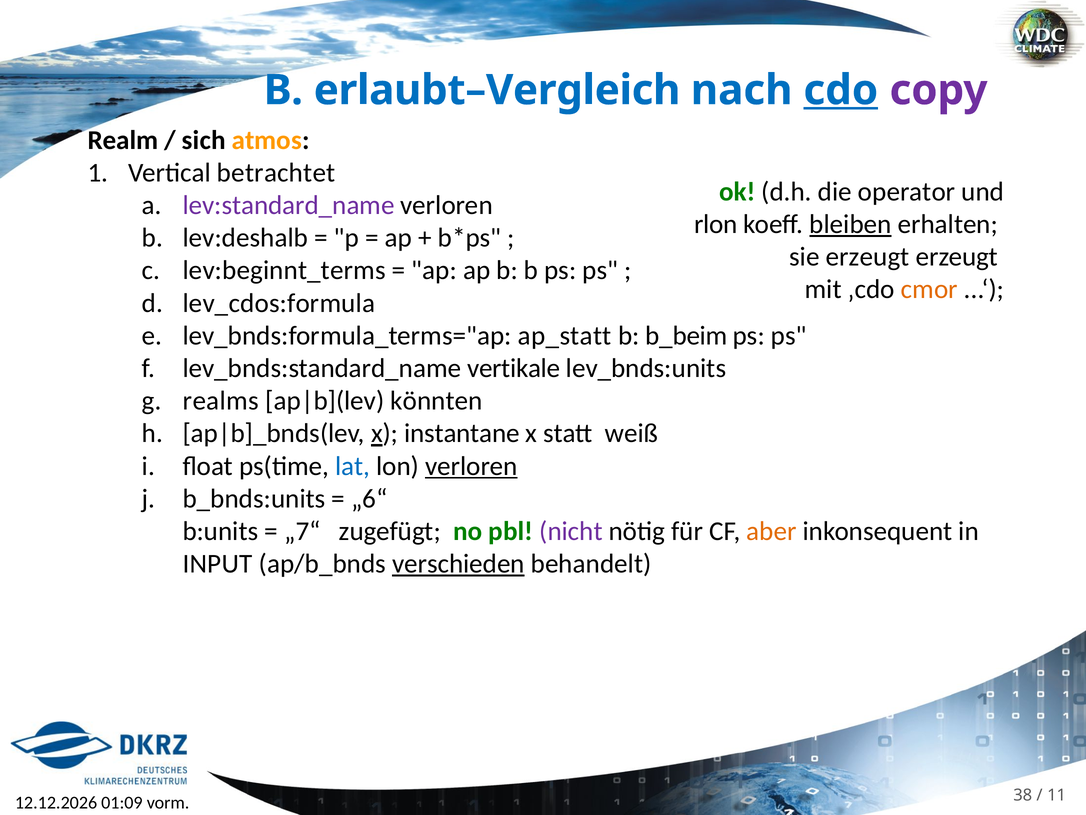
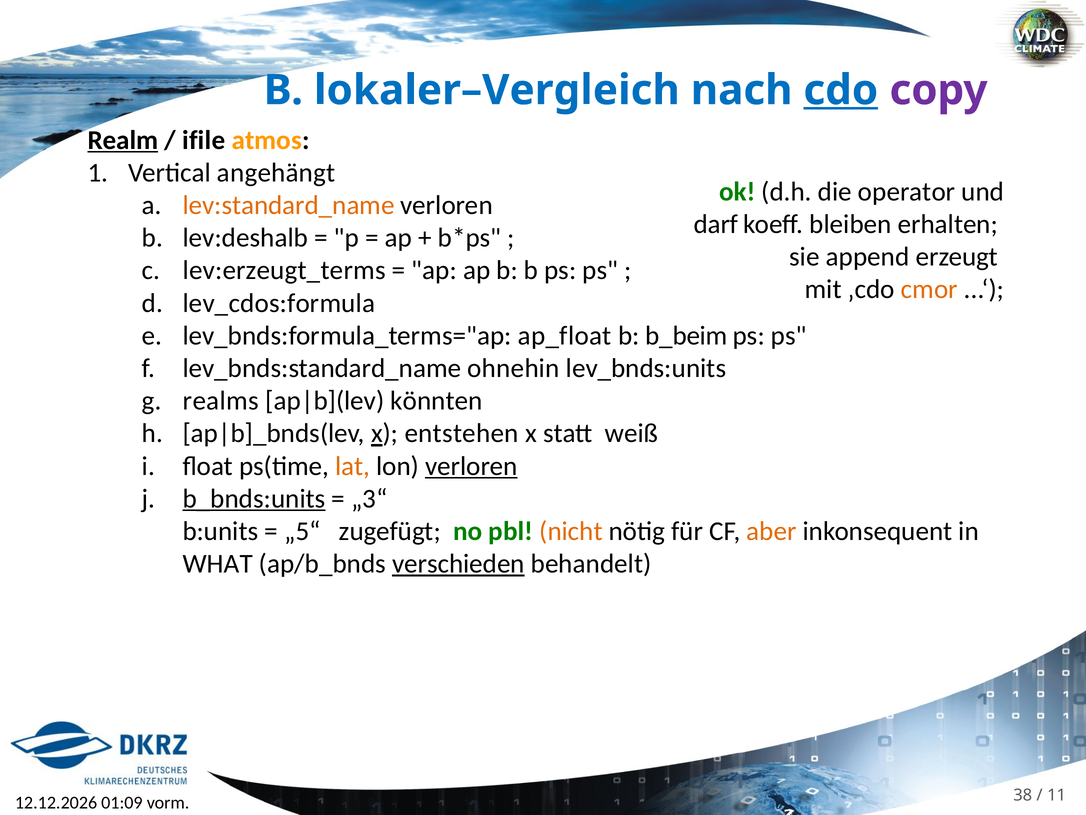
erlaubt–Vergleich: erlaubt–Vergleich -> lokaler–Vergleich
Realm underline: none -> present
sich: sich -> ifile
betrachtet: betrachtet -> angehängt
lev:standard_name colour: purple -> orange
rlon: rlon -> darf
bleiben underline: present -> none
sie erzeugt: erzeugt -> append
lev:beginnt_terms: lev:beginnt_terms -> lev:erzeugt_terms
ap_statt: ap_statt -> ap_float
vertikale: vertikale -> ohnehin
instantane: instantane -> entstehen
lat colour: blue -> orange
b_bnds:units underline: none -> present
„6“: „6“ -> „3“
„7“: „7“ -> „5“
nicht colour: purple -> orange
INPUT: INPUT -> WHAT
